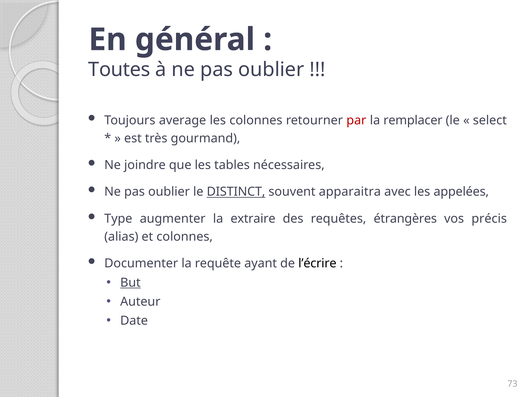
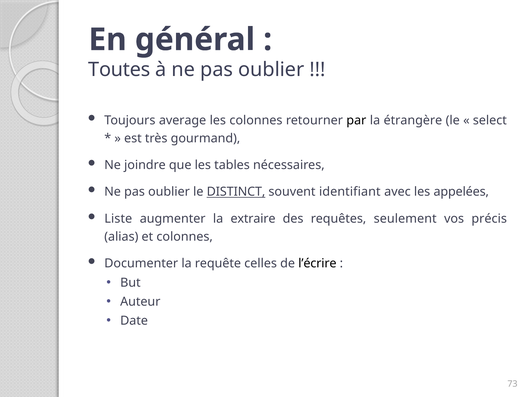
par colour: red -> black
remplacer: remplacer -> étrangère
apparaitra: apparaitra -> identifiant
Type: Type -> Liste
étrangères: étrangères -> seulement
ayant: ayant -> celles
But underline: present -> none
